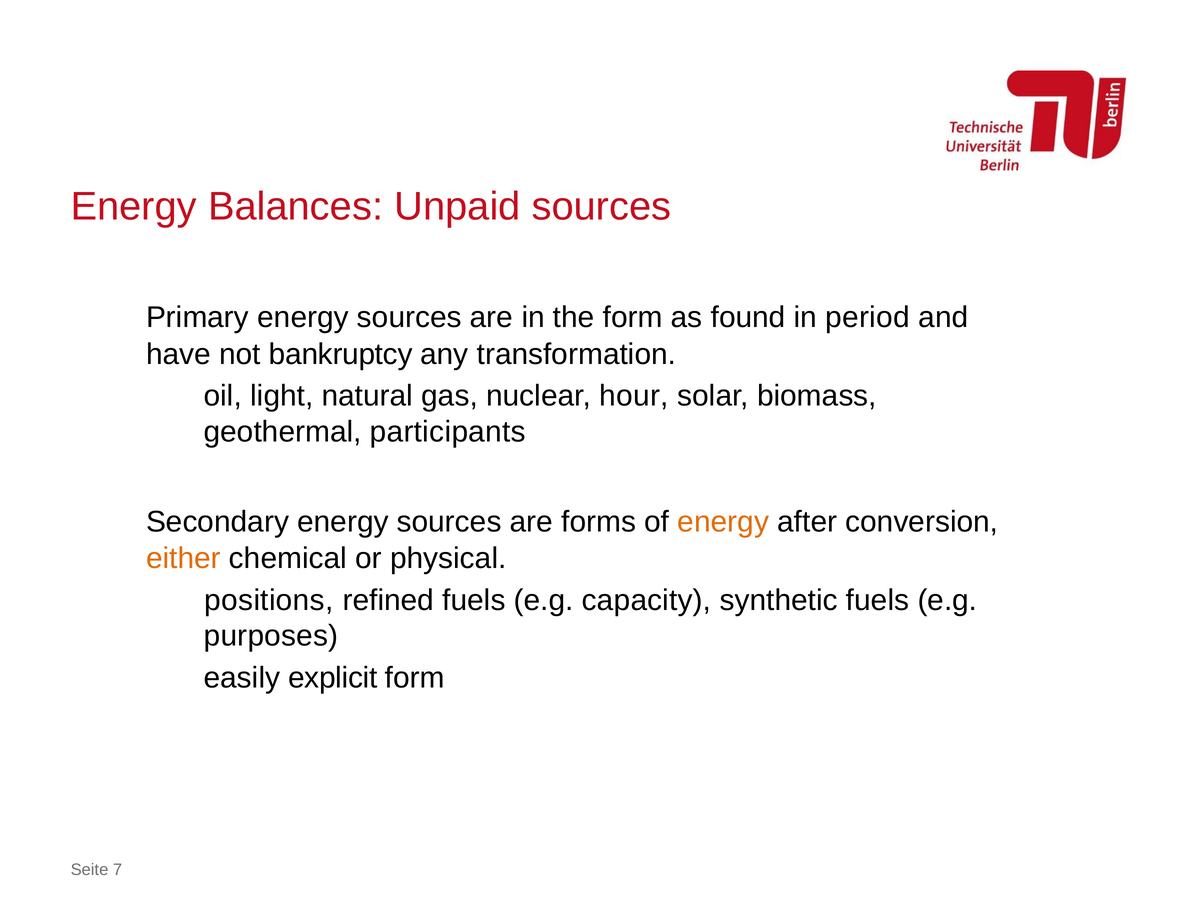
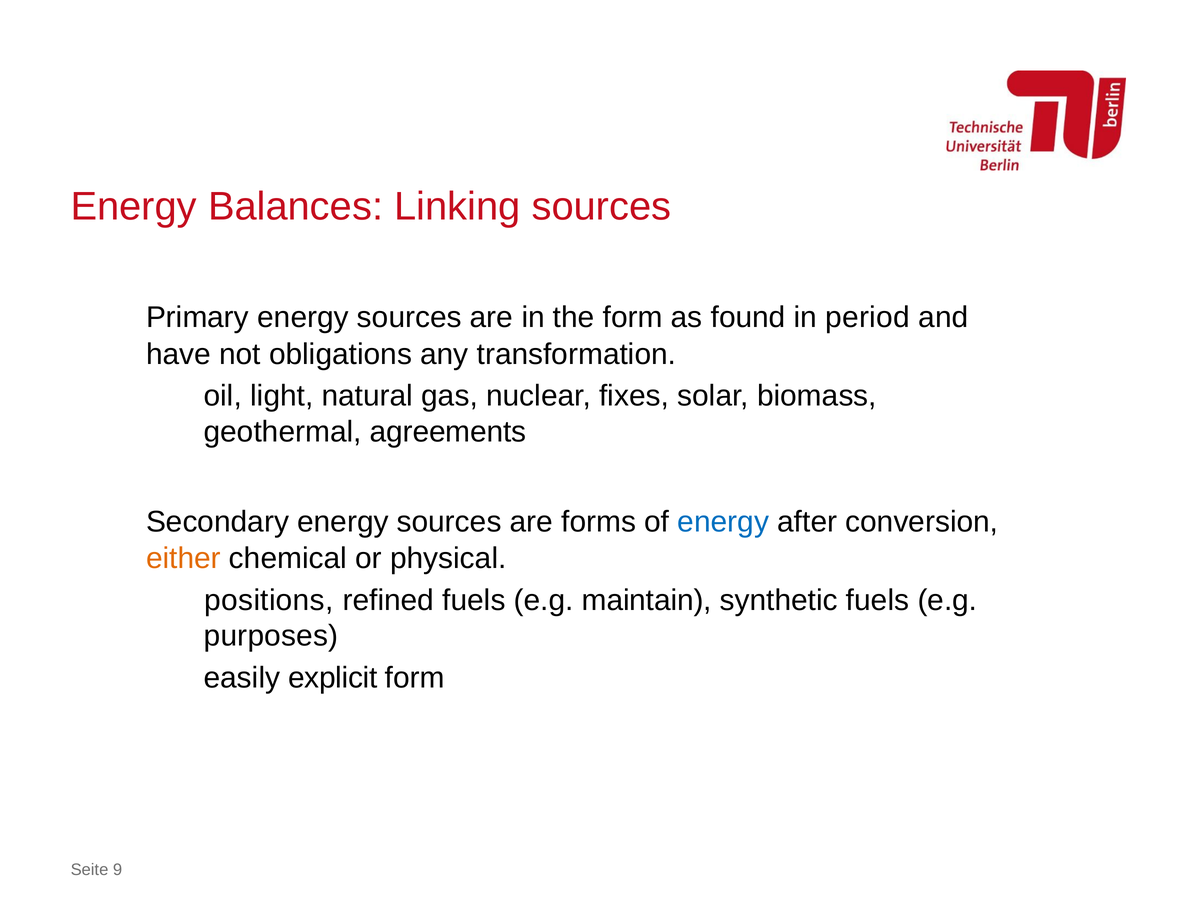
Unpaid: Unpaid -> Linking
bankruptcy: bankruptcy -> obligations
hour: hour -> fixes
participants: participants -> agreements
energy at (723, 522) colour: orange -> blue
capacity: capacity -> maintain
7: 7 -> 9
